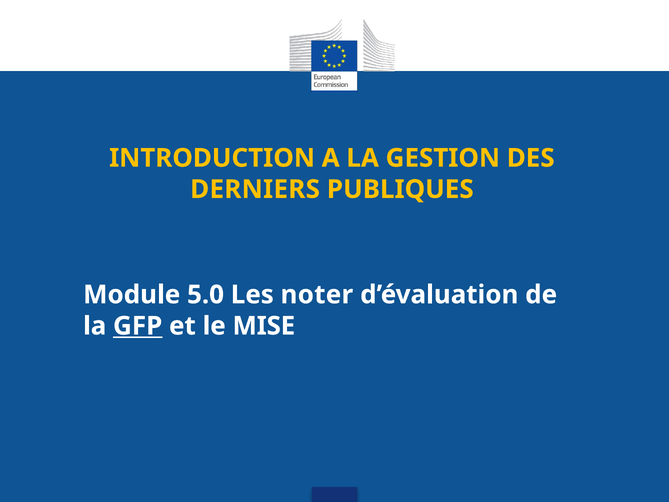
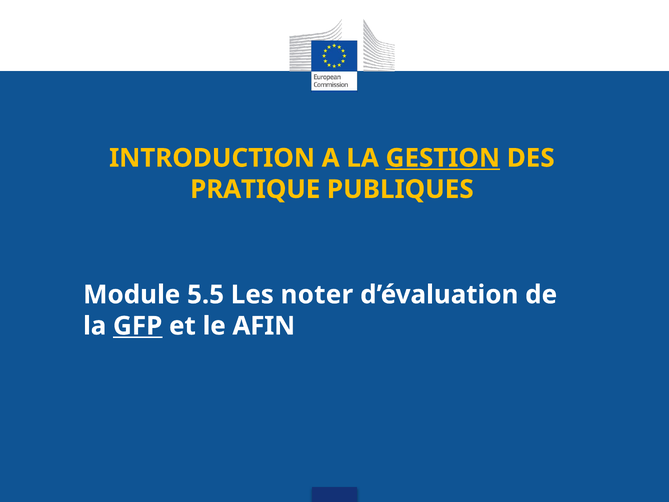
GESTION underline: none -> present
DERNIERS: DERNIERS -> PRATIQUE
5.0: 5.0 -> 5.5
MISE: MISE -> AFIN
